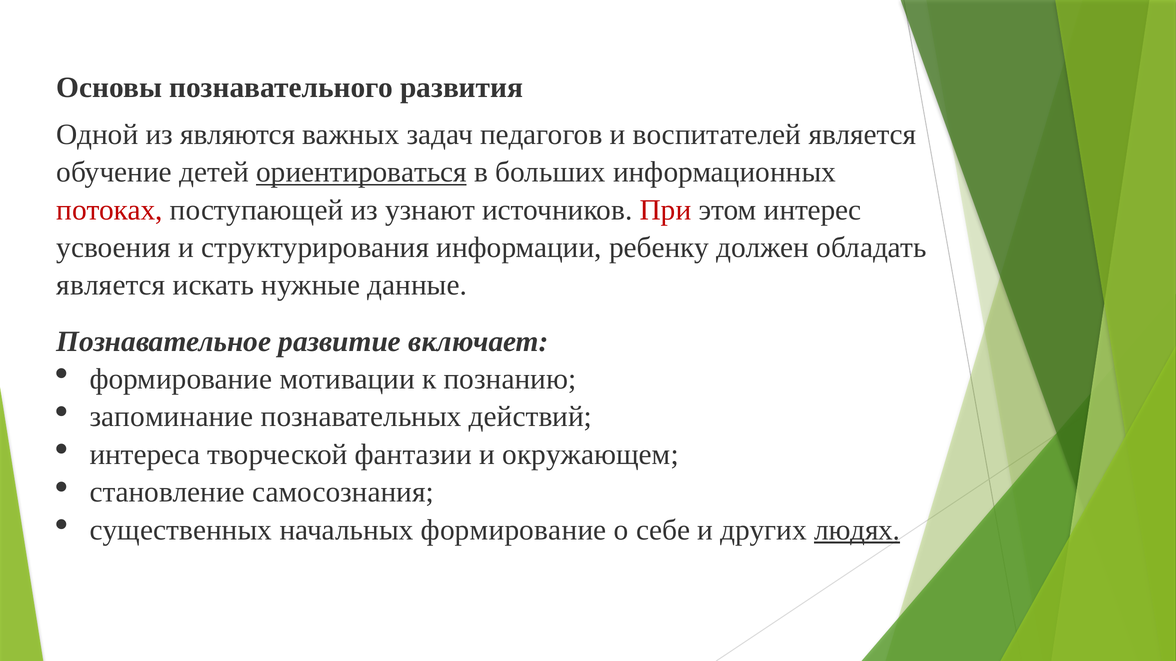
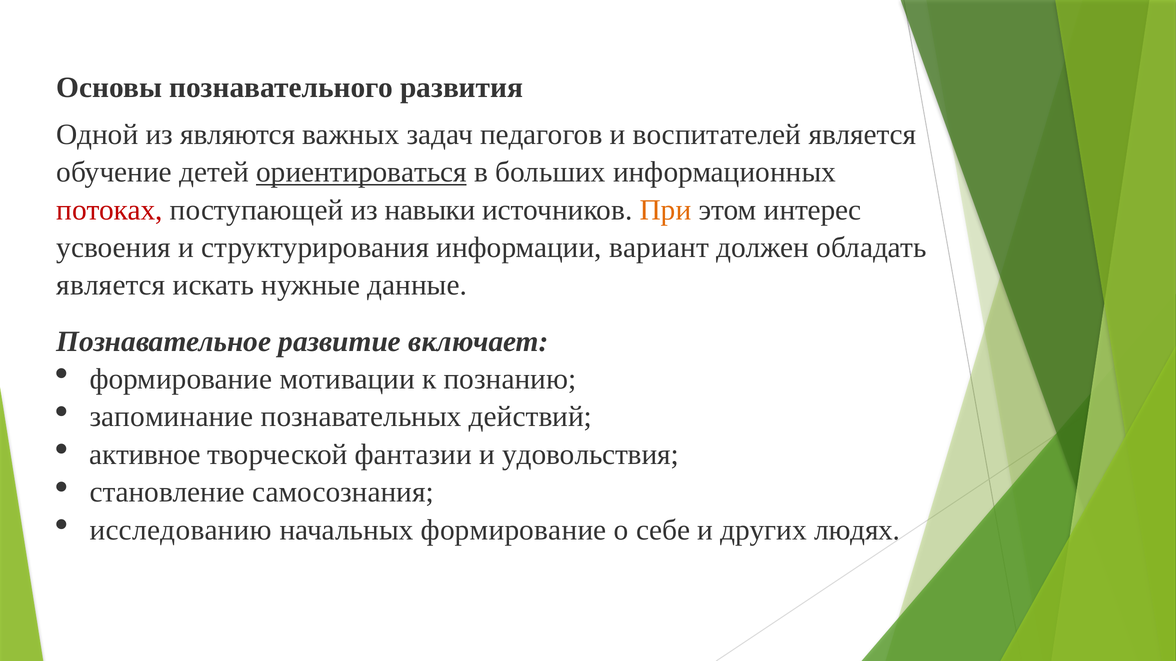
узнают: узнают -> навыки
При colour: red -> orange
ребенку: ребенку -> вариант
интереса: интереса -> активное
окружающем: окружающем -> удовольствия
существенных: существенных -> исследованию
людях underline: present -> none
